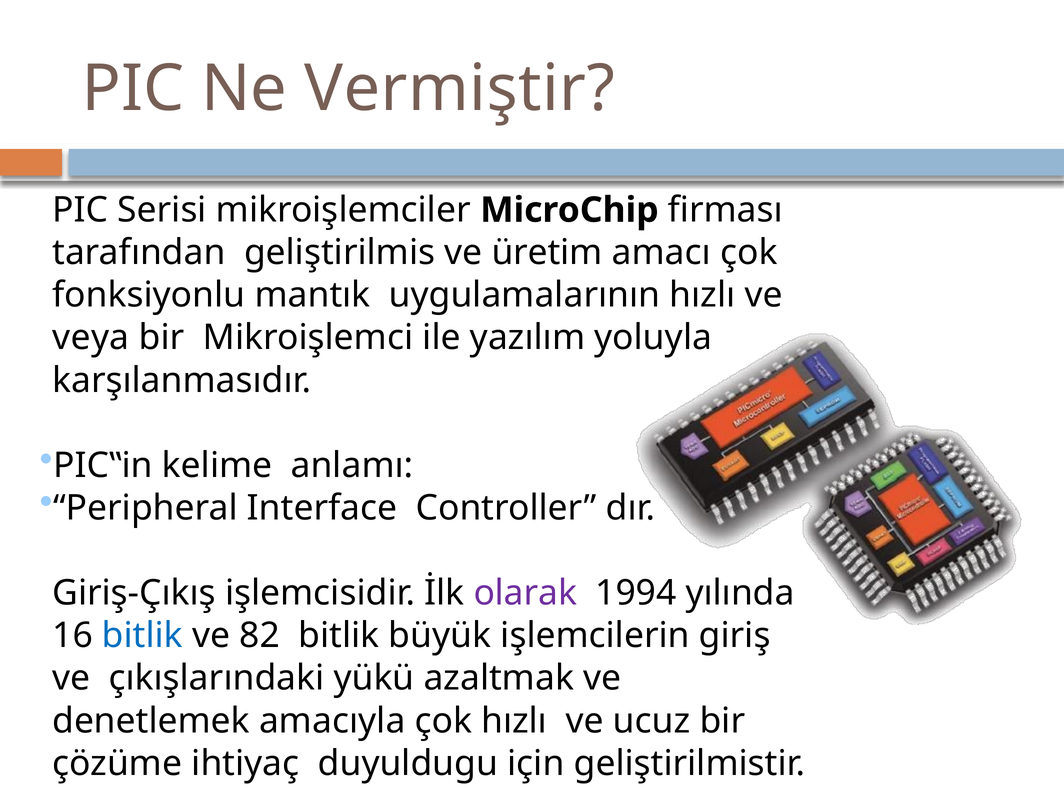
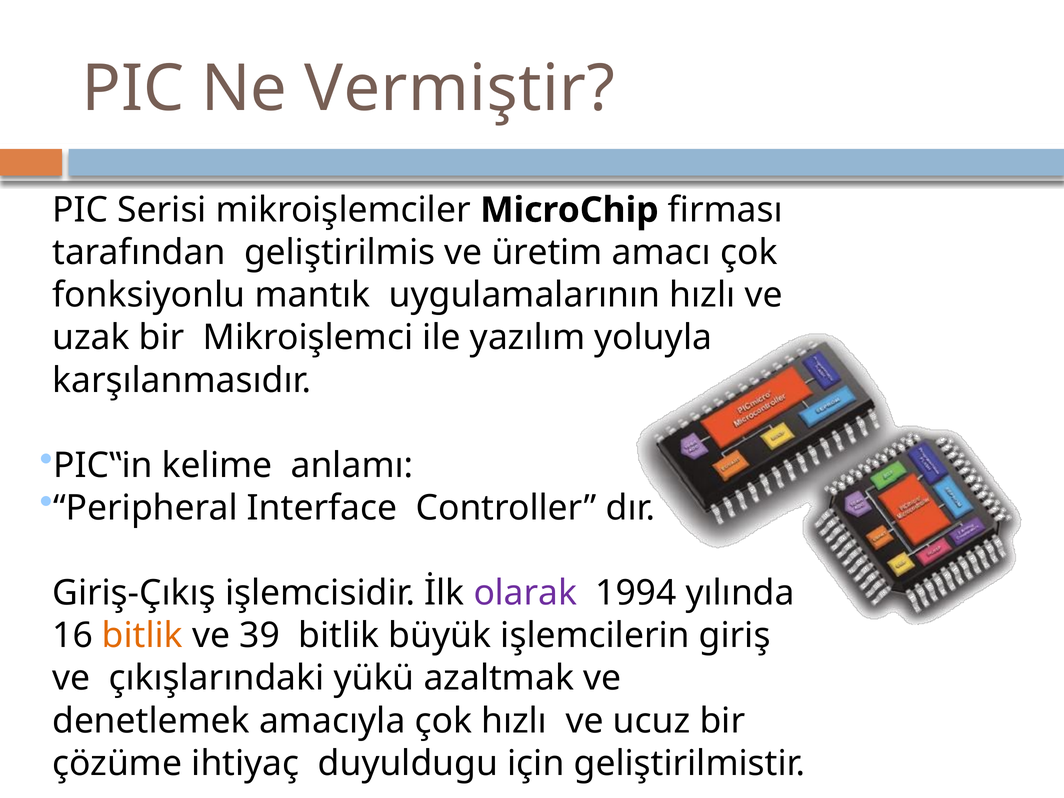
veya: veya -> uzak
bitlik at (142, 636) colour: blue -> orange
82: 82 -> 39
